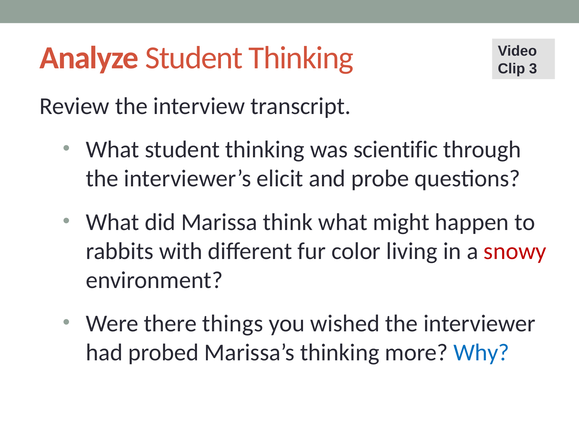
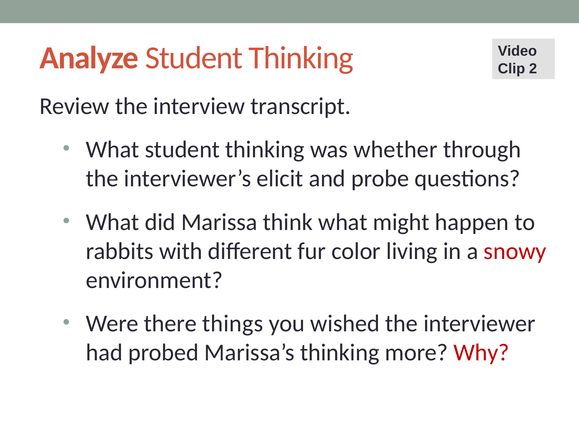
3: 3 -> 2
scientific: scientific -> whether
Why colour: blue -> red
